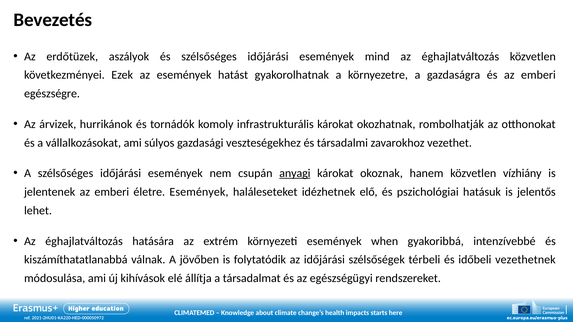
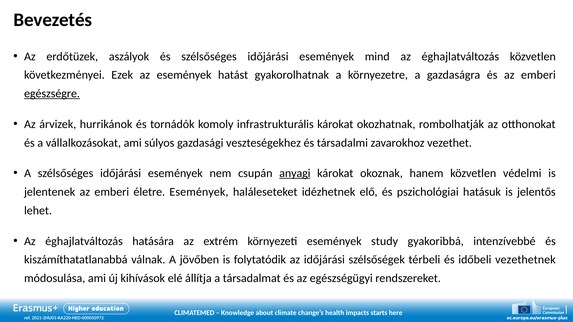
egészségre underline: none -> present
vízhiány: vízhiány -> védelmi
when: when -> study
